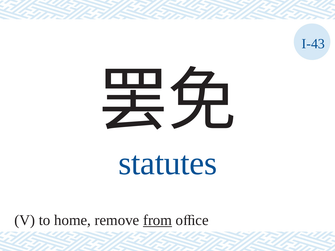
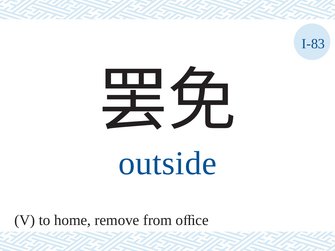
I-43: I-43 -> I-83
statutes: statutes -> outside
from underline: present -> none
